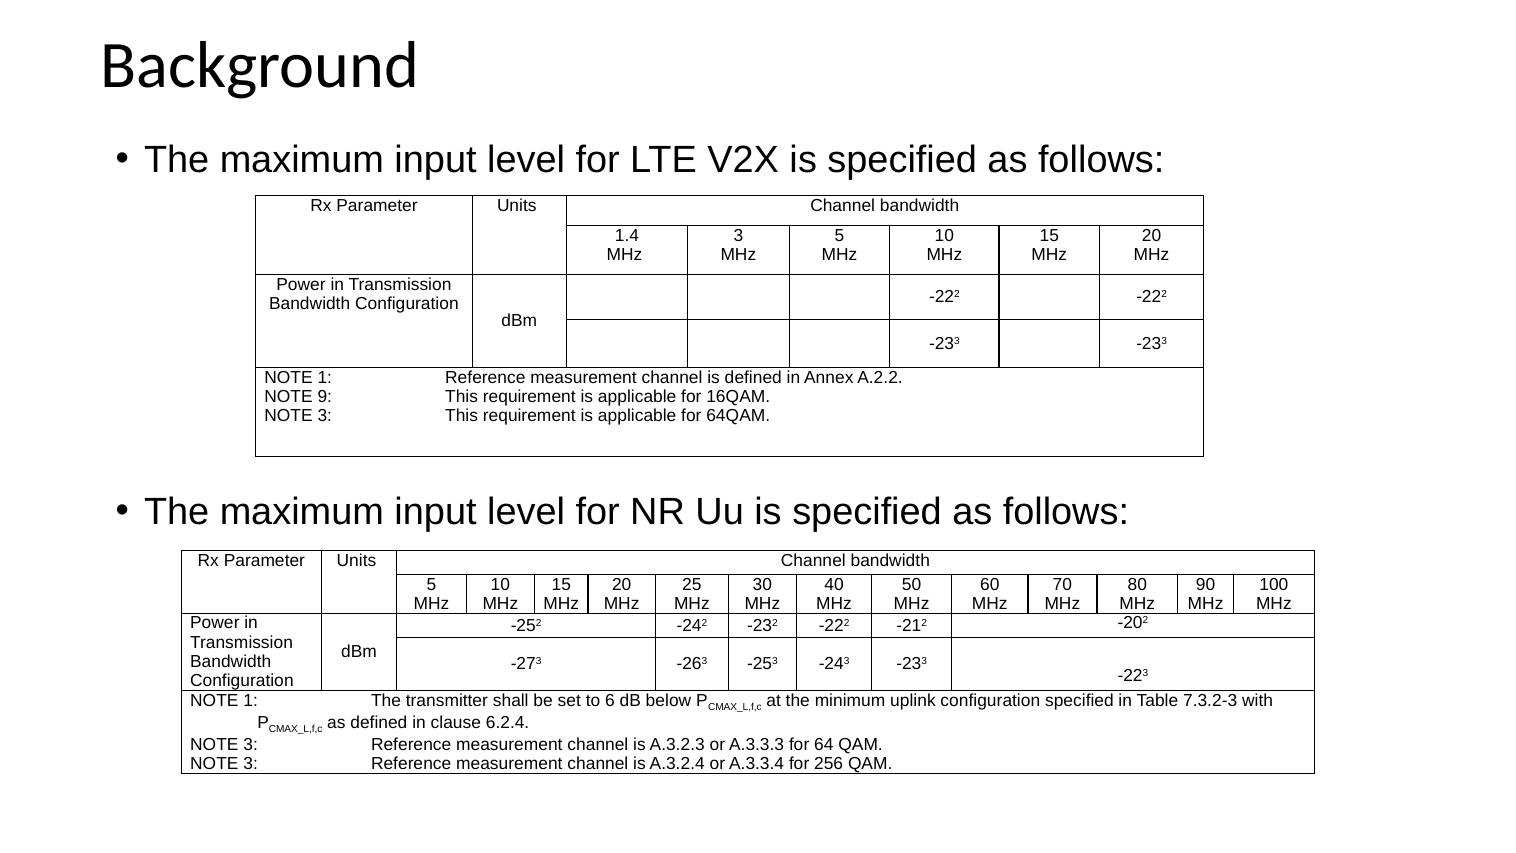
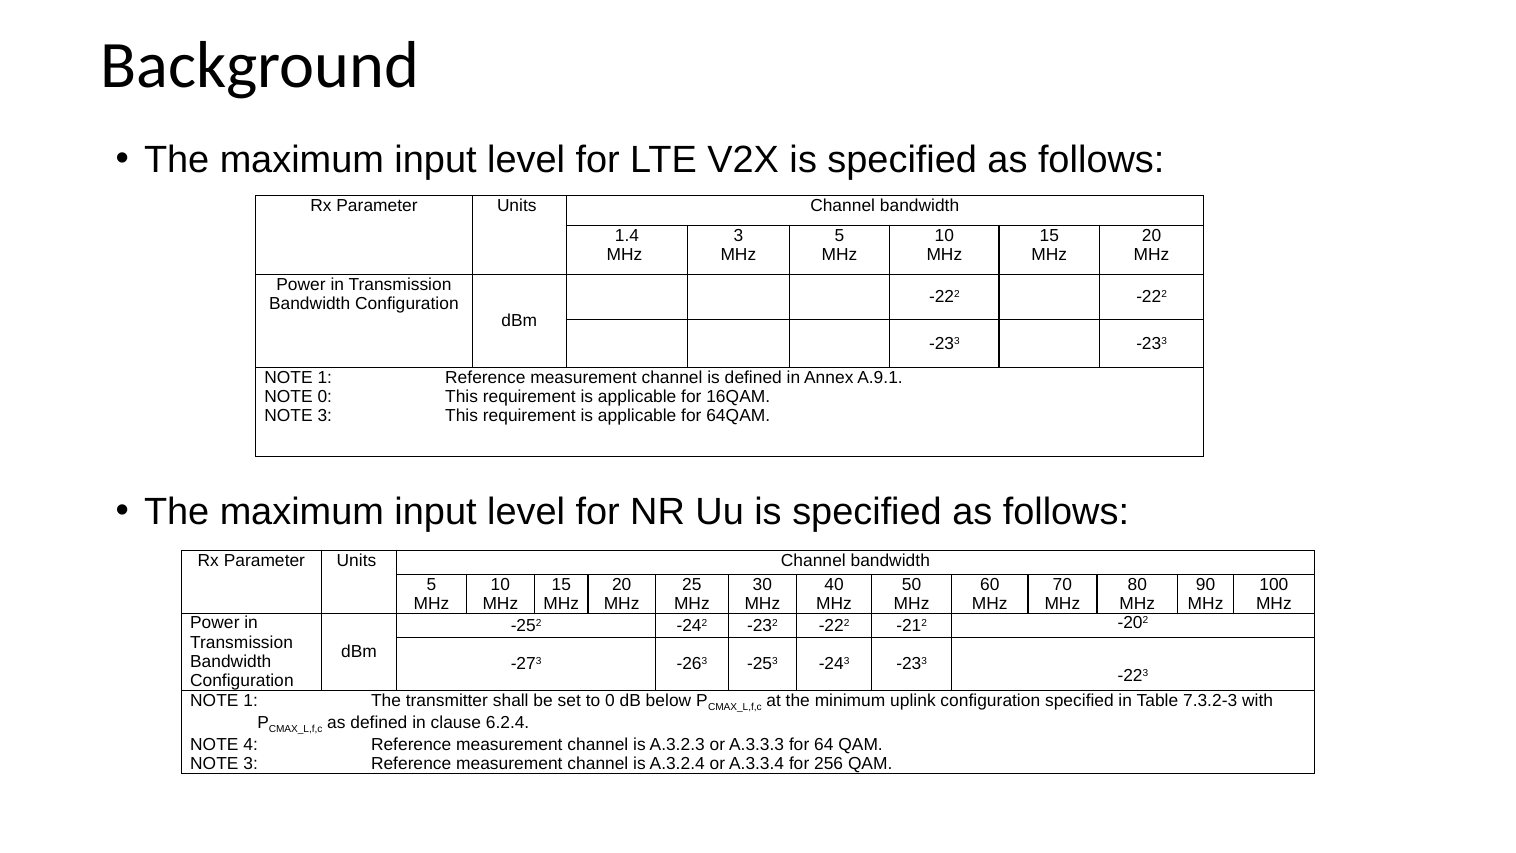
A.2.2: A.2.2 -> A.9.1
NOTE 9: 9 -> 0
to 6: 6 -> 0
3 at (251, 745): 3 -> 4
